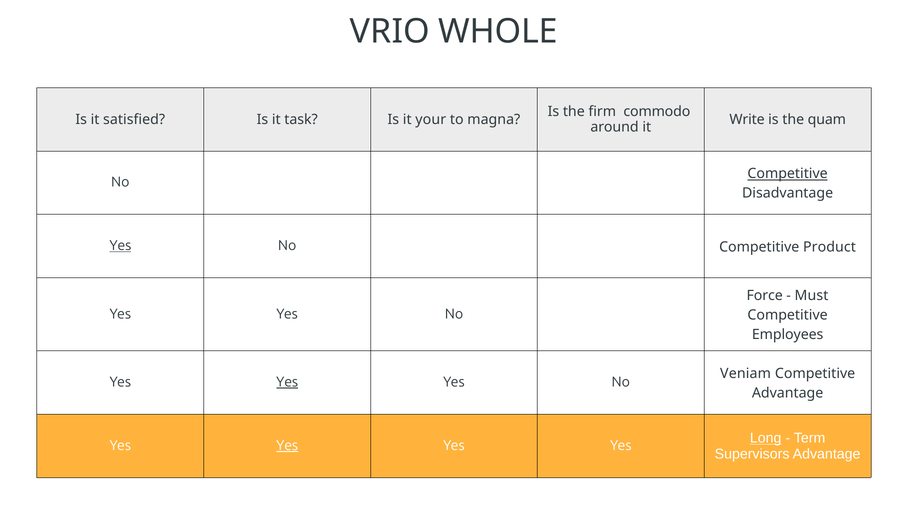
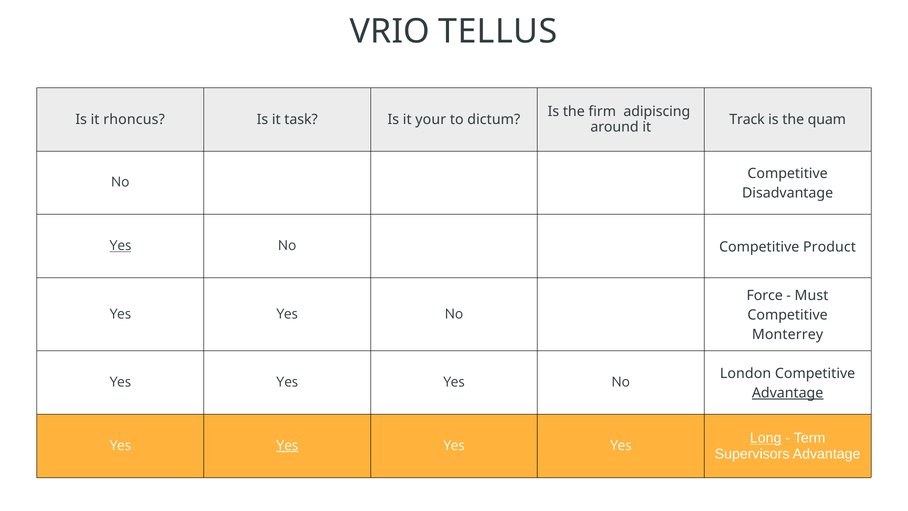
WHOLE: WHOLE -> TELLUS
commodo: commodo -> adipiscing
satisfied: satisfied -> rhoncus
magna: magna -> dictum
Write: Write -> Track
Competitive at (788, 174) underline: present -> none
Employees: Employees -> Monterrey
Yes at (287, 382) underline: present -> none
Veniam: Veniam -> London
Advantage at (788, 393) underline: none -> present
